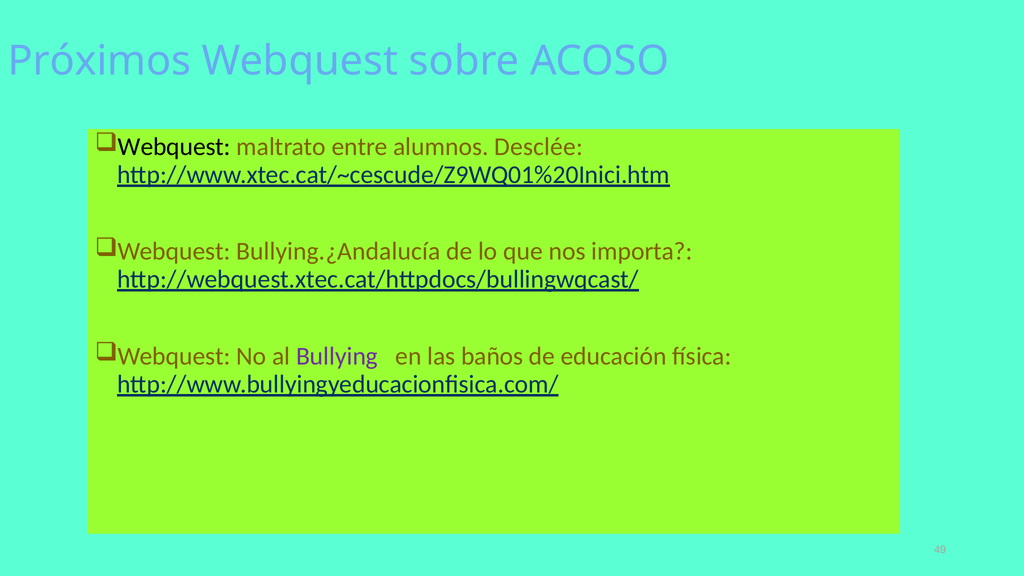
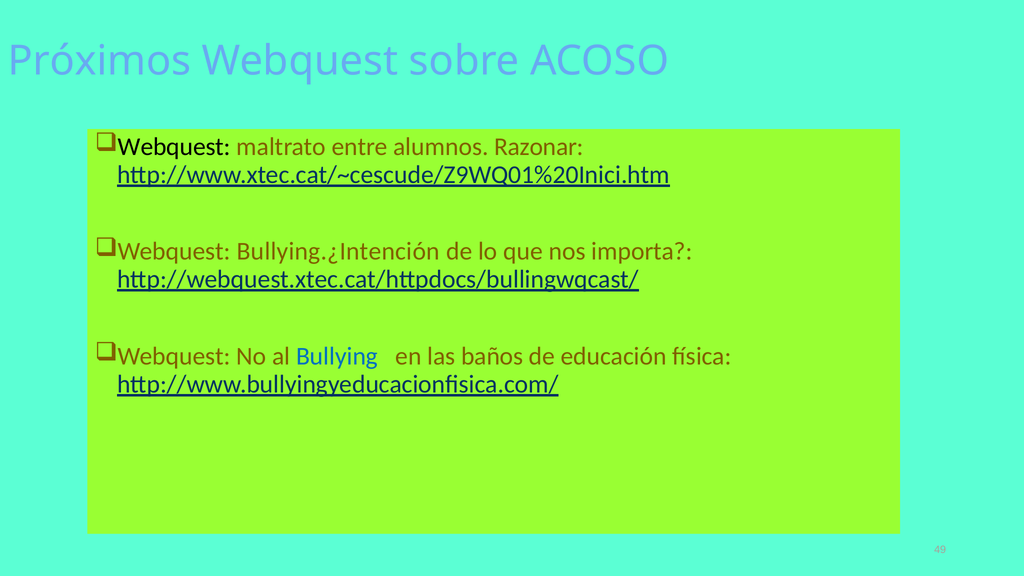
Desclée: Desclée -> Razonar
Bullying.¿Andalucía: Bullying.¿Andalucía -> Bullying.¿Intención
Bullying colour: purple -> blue
